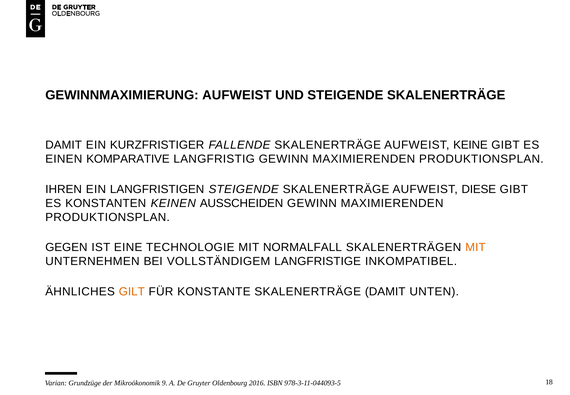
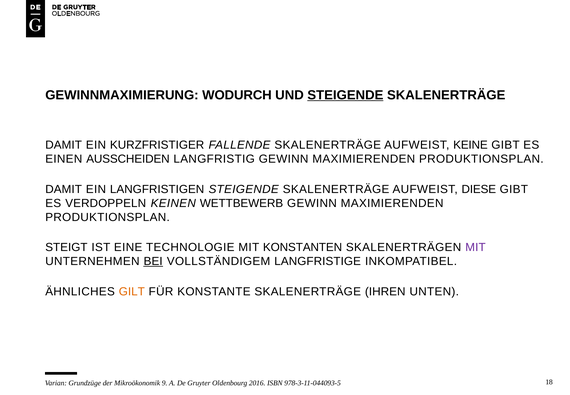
GEWINNMAXIMIERUNG AUFWEIST: AUFWEIST -> WODURCH
STEIGENDE at (345, 95) underline: none -> present
KOMPARATIVE: KOMPARATIVE -> AUSSCHEIDEN
IHREN at (64, 189): IHREN -> DAMIT
KONSTANTEN: KONSTANTEN -> VERDOPPELN
AUSSCHEIDEN: AUSSCHEIDEN -> WETTBEWERB
GEGEN: GEGEN -> STEIGT
NORMALFALL: NORMALFALL -> KONSTANTEN
MIT at (475, 247) colour: orange -> purple
BEI underline: none -> present
KONSTANTE SKALENERTRÄGE DAMIT: DAMIT -> IHREN
